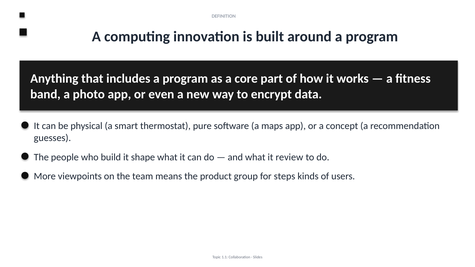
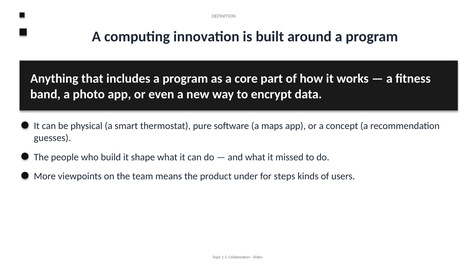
review: review -> missed
group: group -> under
